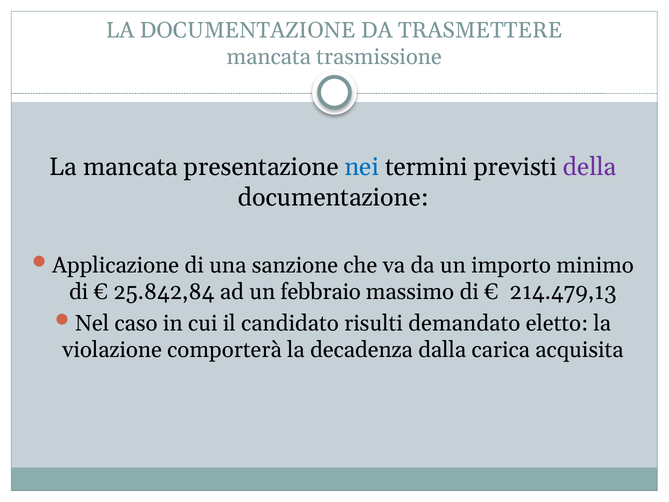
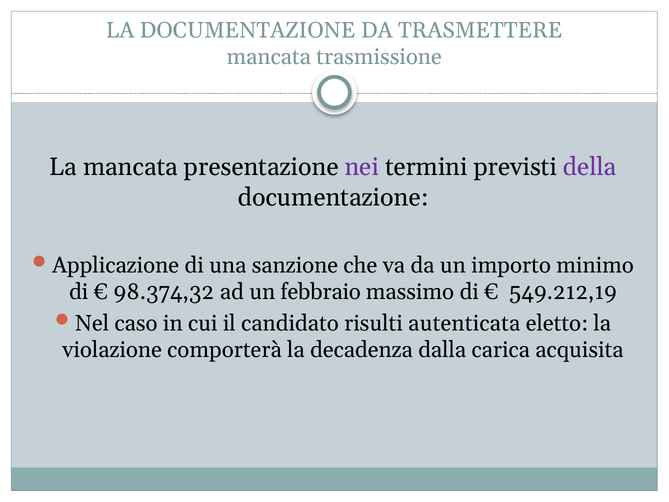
nei colour: blue -> purple
25.842,84: 25.842,84 -> 98.374,32
214.479,13: 214.479,13 -> 549.212,19
demandato: demandato -> autenticata
